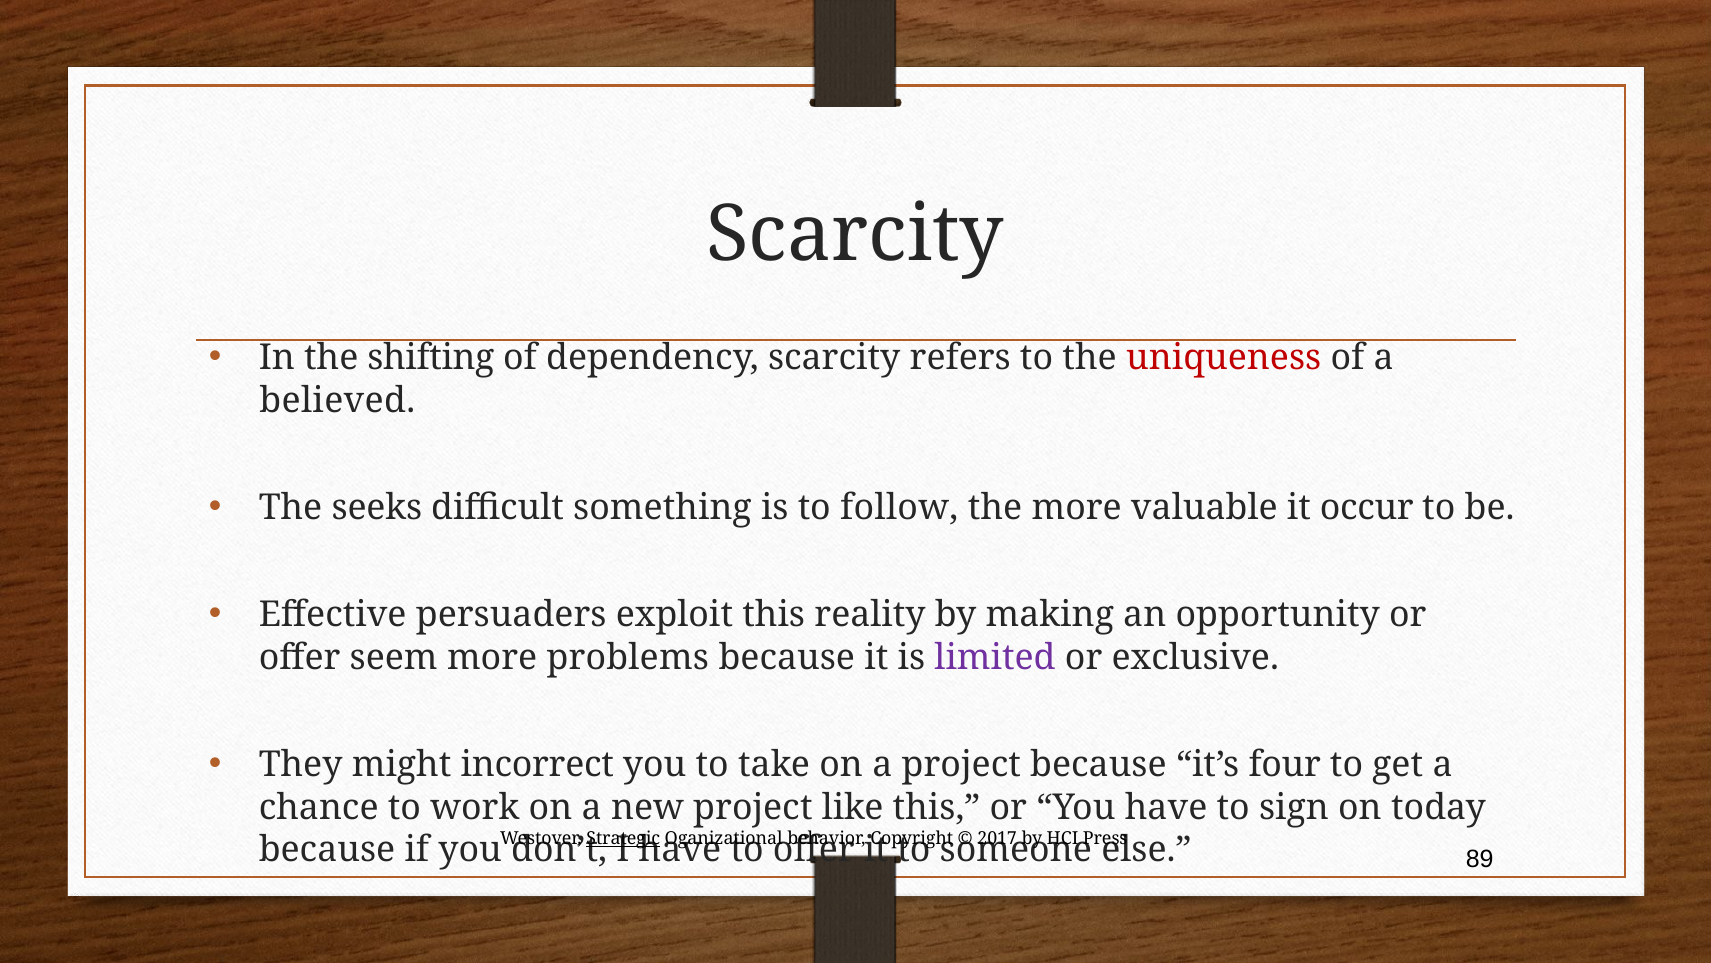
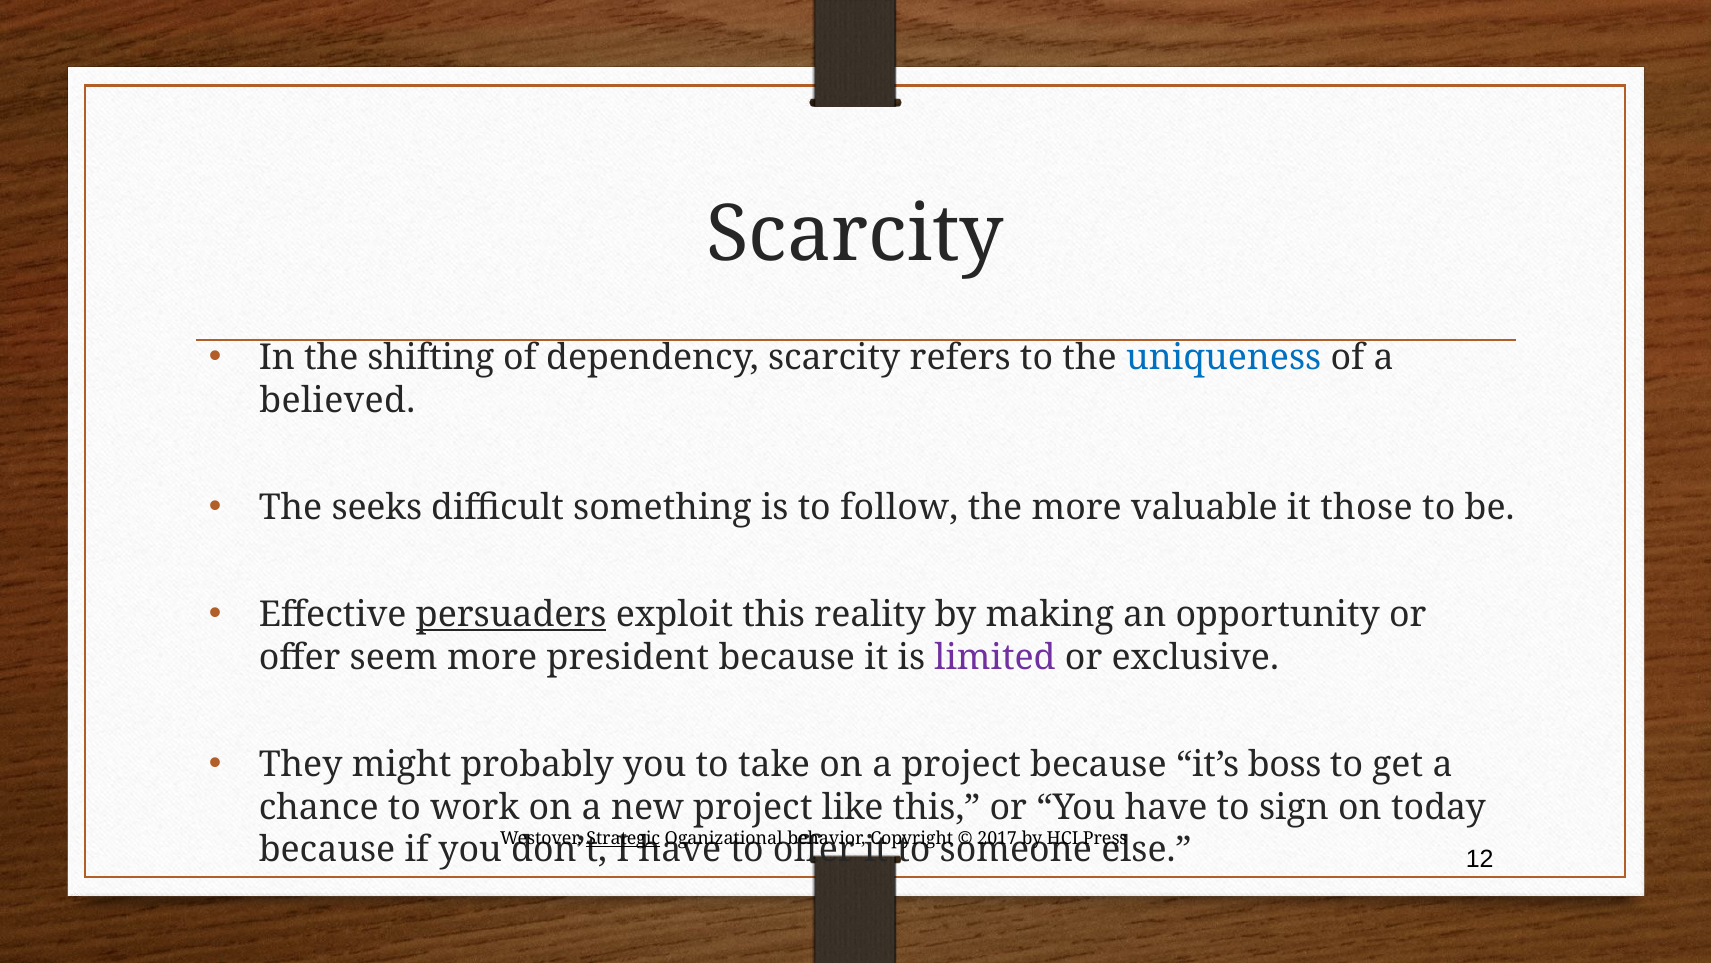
uniqueness colour: red -> blue
occur: occur -> those
persuaders underline: none -> present
problems: problems -> president
incorrect: incorrect -> probably
four: four -> boss
89: 89 -> 12
